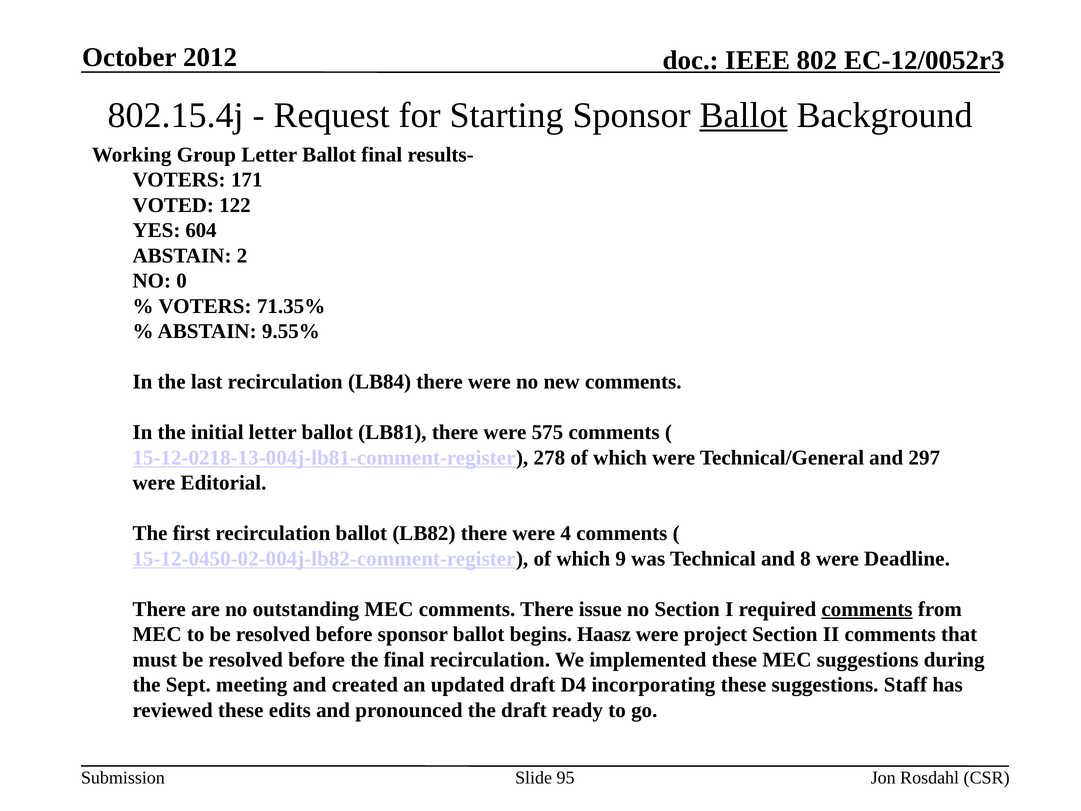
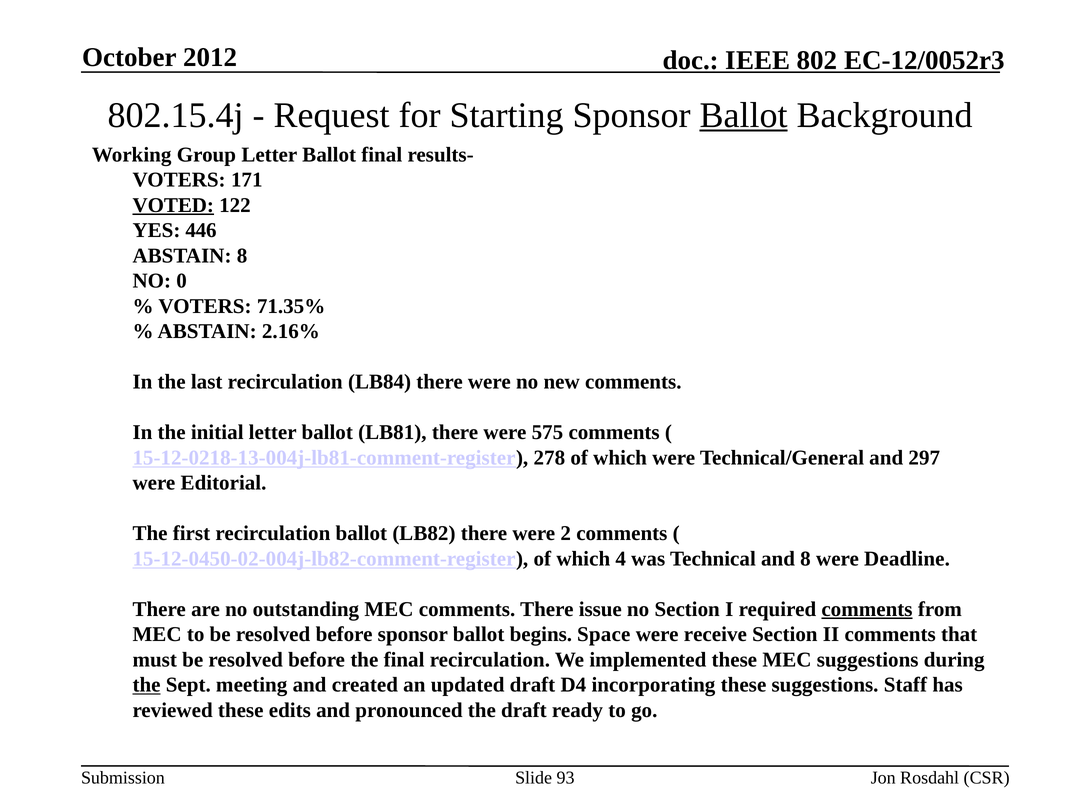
VOTED underline: none -> present
604: 604 -> 446
ABSTAIN 2: 2 -> 8
9.55%: 9.55% -> 2.16%
4: 4 -> 2
9: 9 -> 4
Haasz: Haasz -> Space
project: project -> receive
the at (147, 685) underline: none -> present
95: 95 -> 93
